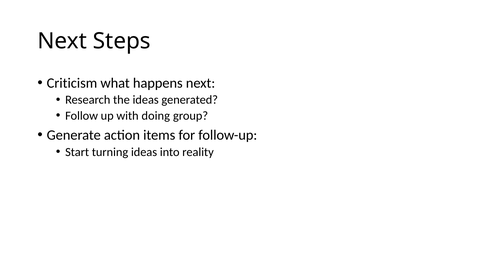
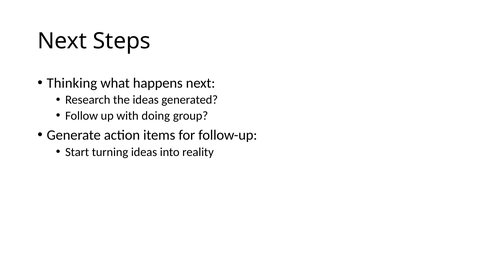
Criticism: Criticism -> Thinking
